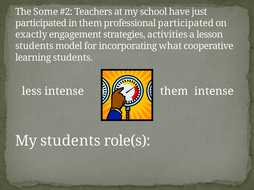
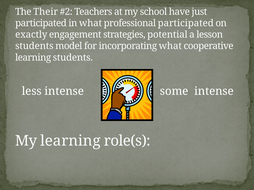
Some: Some -> Their
in them: them -> what
activities: activities -> potential
intense them: them -> some
My students: students -> learning
